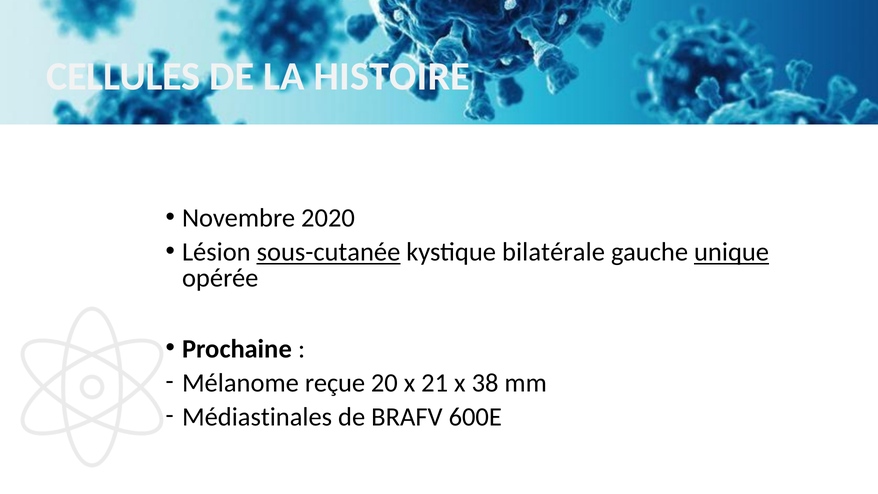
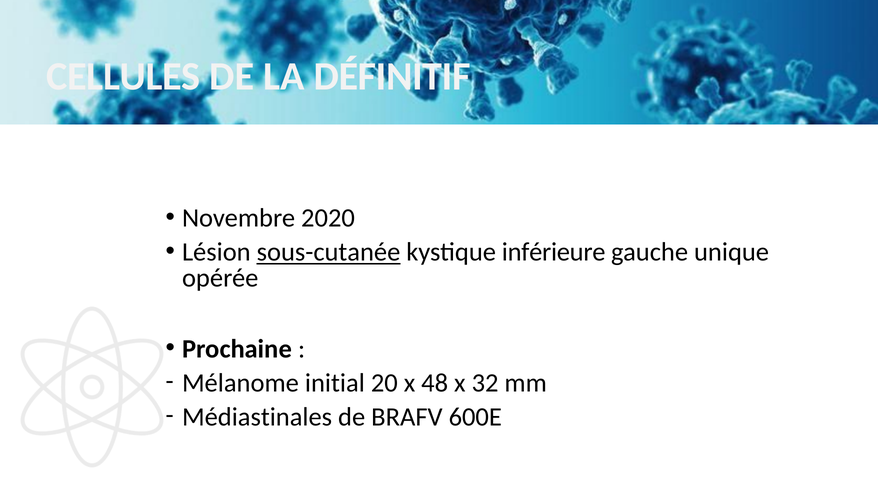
HISTOIRE: HISTOIRE -> DÉFINITIF
bilatérale: bilatérale -> inférieure
unique underline: present -> none
reçue: reçue -> initial
21: 21 -> 48
38: 38 -> 32
